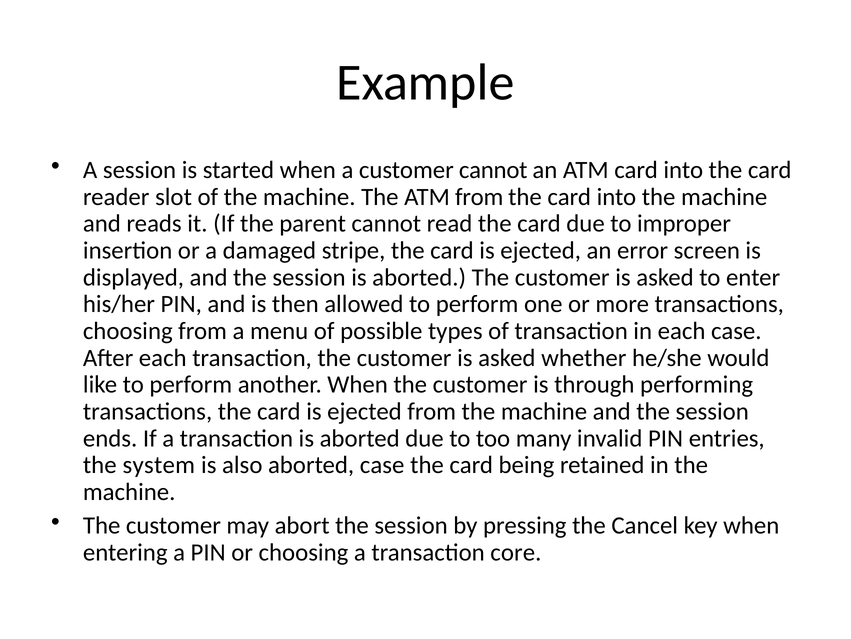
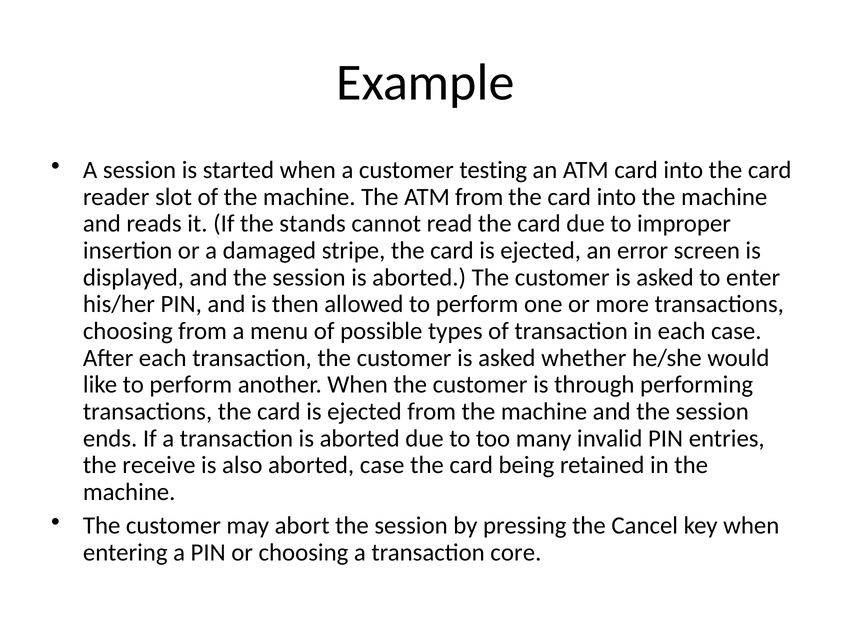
customer cannot: cannot -> testing
parent: parent -> stands
system: system -> receive
